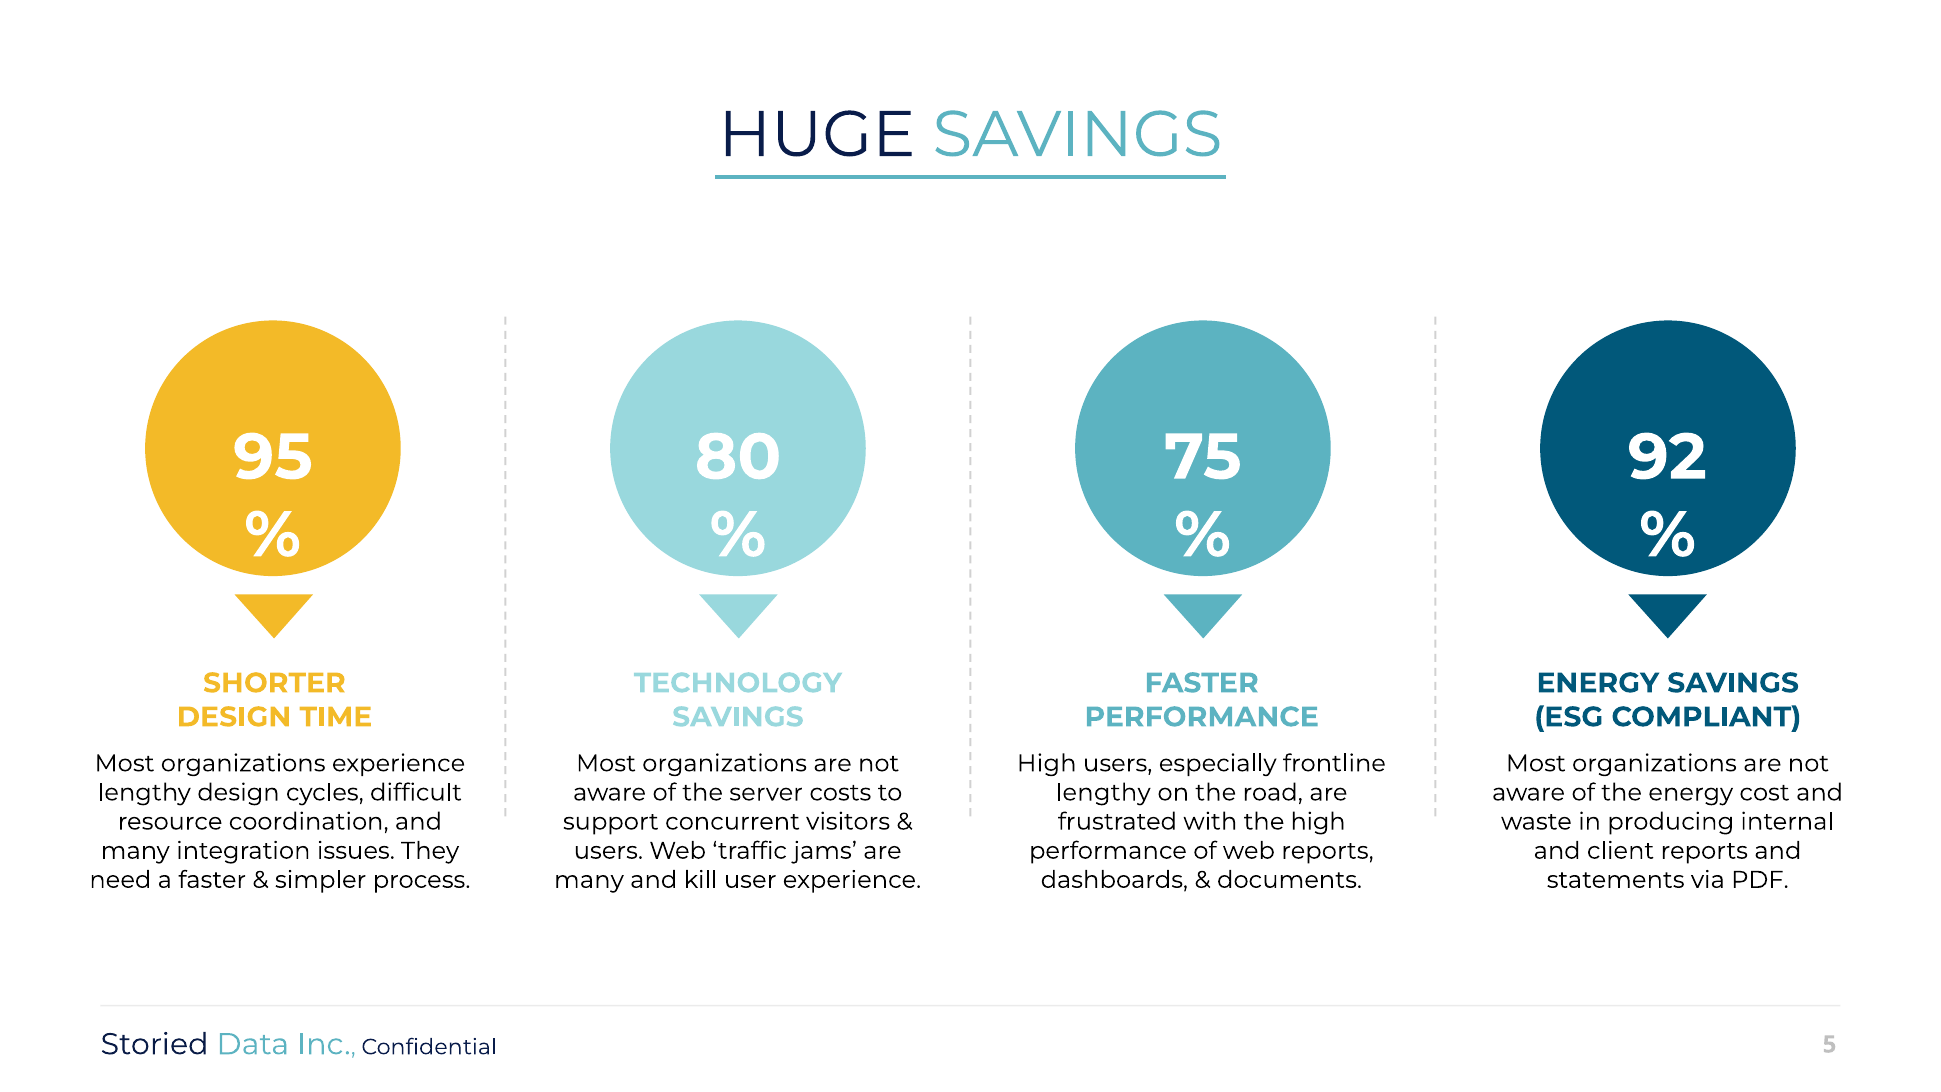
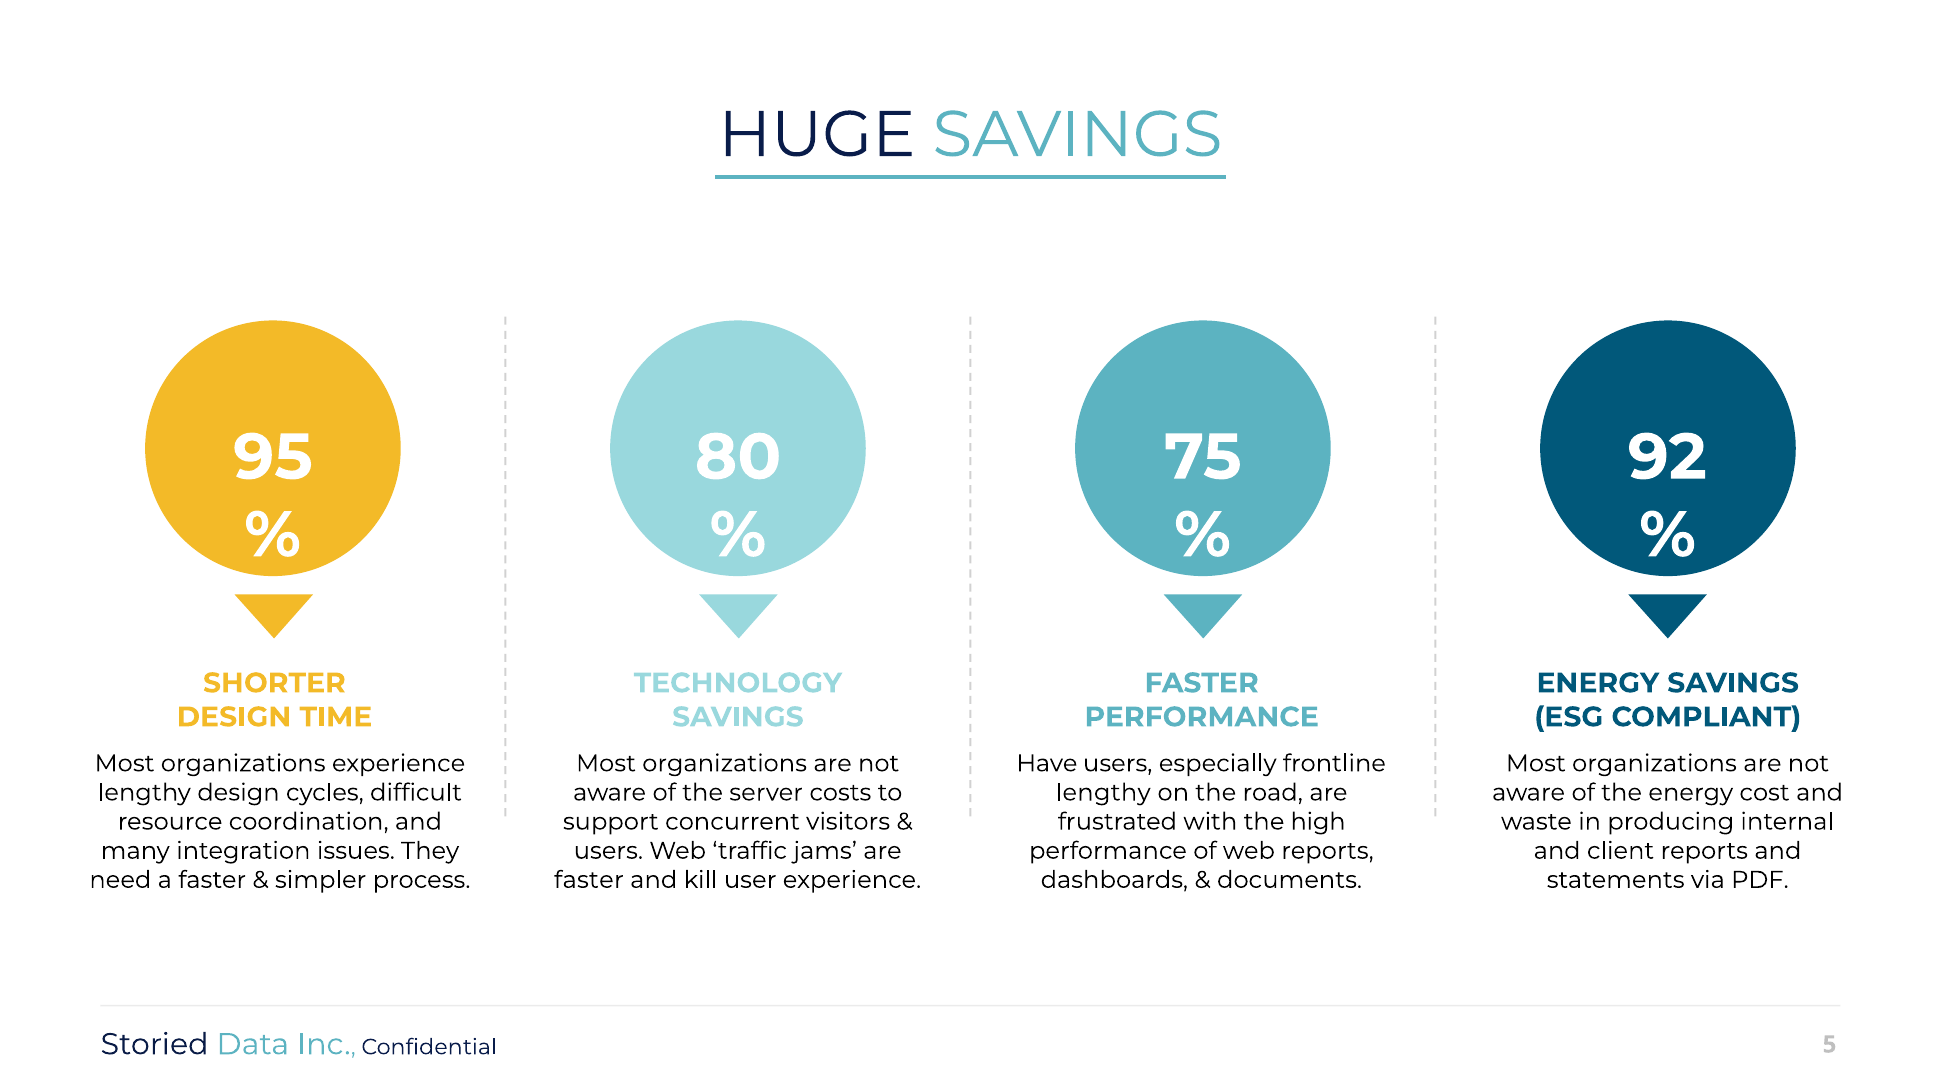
High at (1047, 763): High -> Have
many at (589, 880): many -> faster
